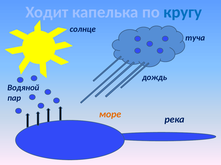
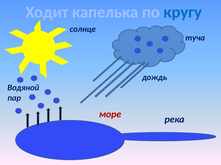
море colour: orange -> red
